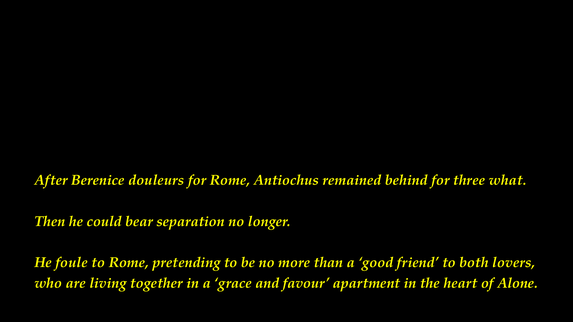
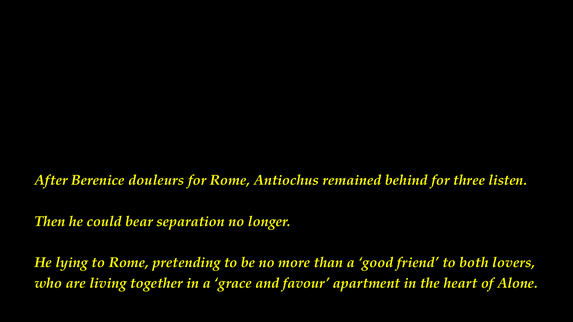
what: what -> listen
foule: foule -> lying
